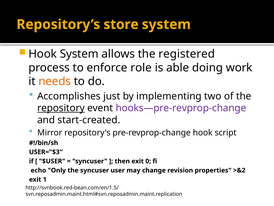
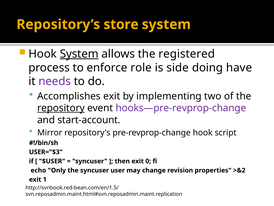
System at (79, 54) underline: none -> present
able: able -> side
work: work -> have
needs colour: orange -> purple
Accomplishes just: just -> exit
start-created: start-created -> start-account
